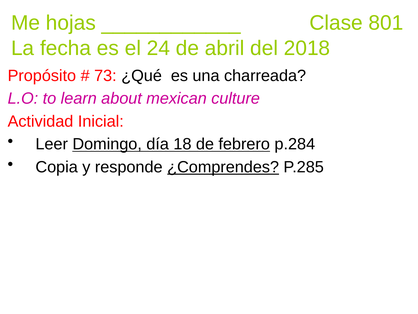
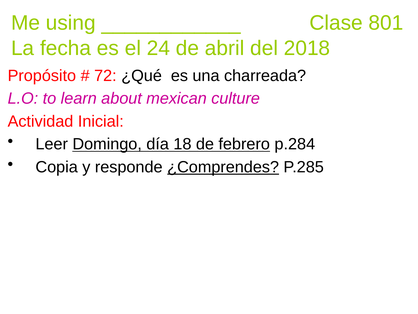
hojas: hojas -> using
73: 73 -> 72
